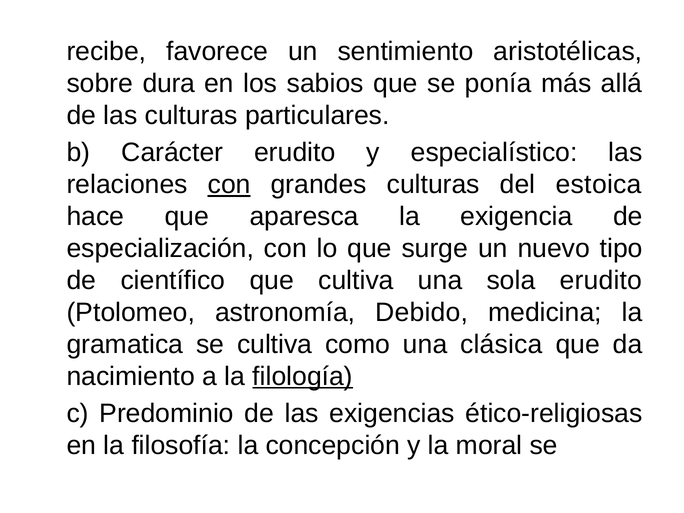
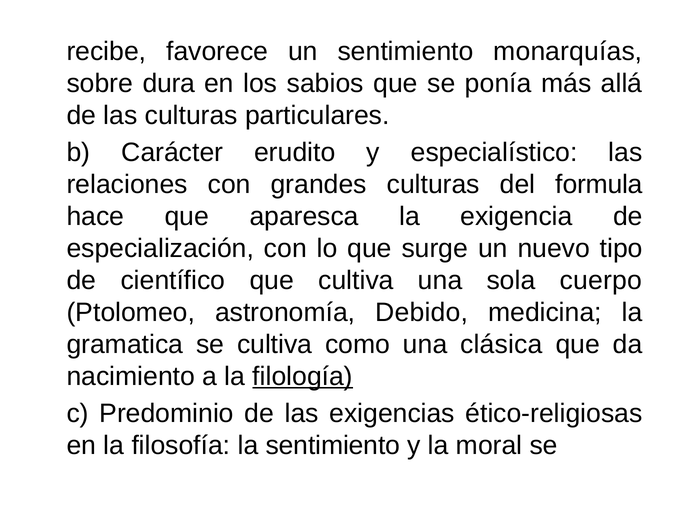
aristotélicas: aristotélicas -> monarquías
con at (229, 185) underline: present -> none
estoica: estoica -> formula
sola erudito: erudito -> cuerpo
la concepción: concepción -> sentimiento
